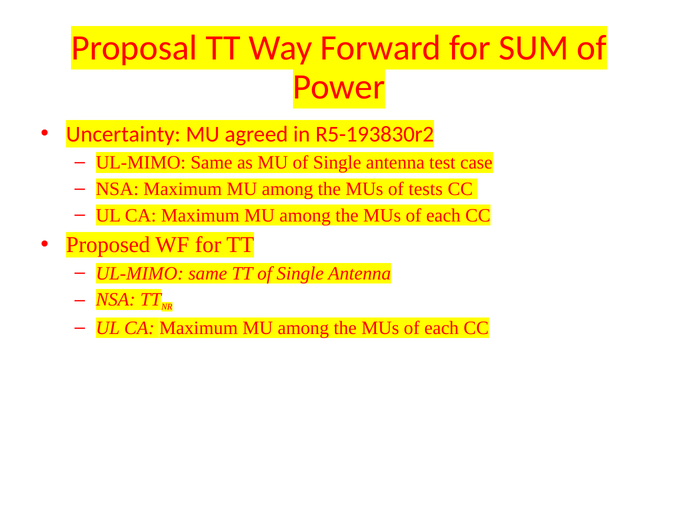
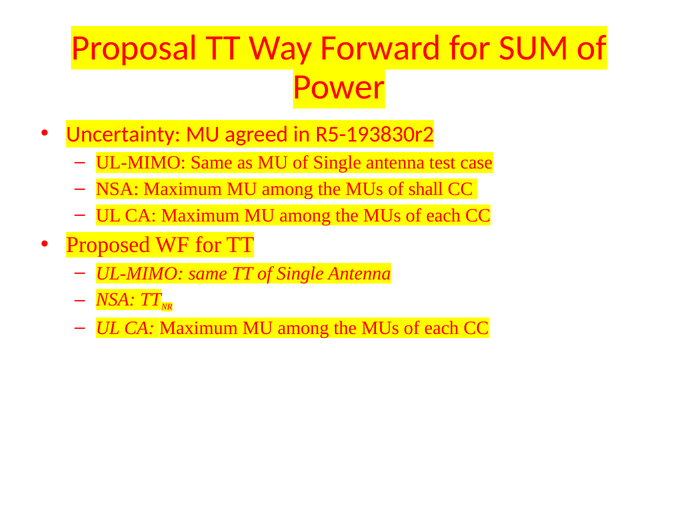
tests: tests -> shall
